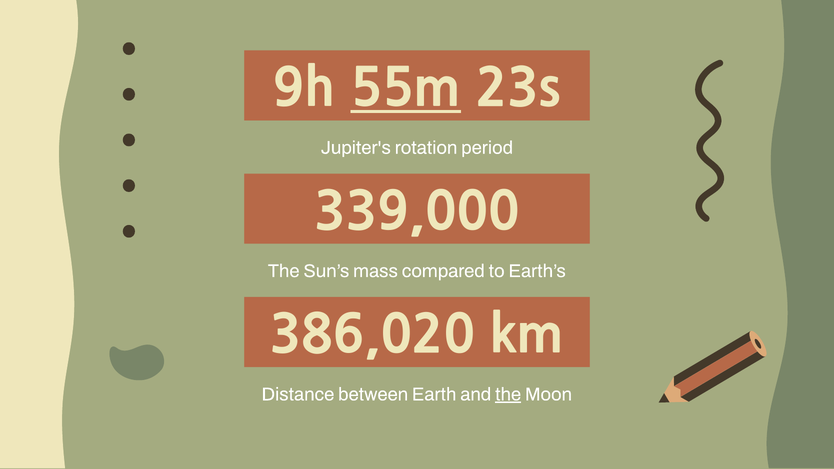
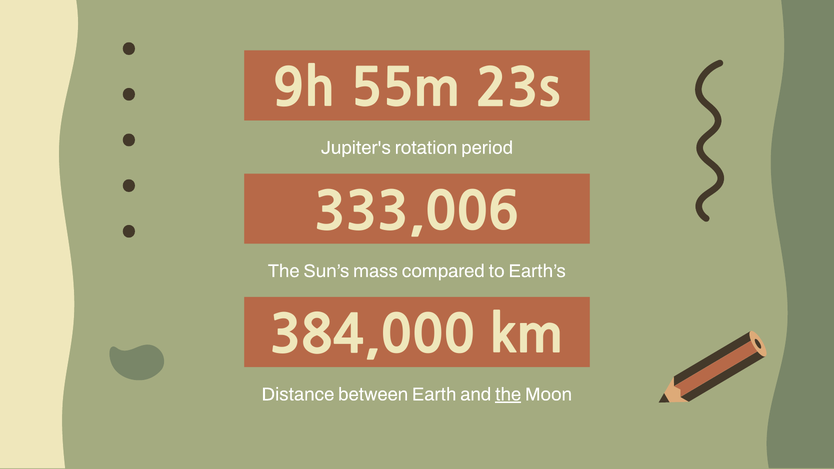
55m underline: present -> none
339,000: 339,000 -> 333,006
386,020: 386,020 -> 384,000
